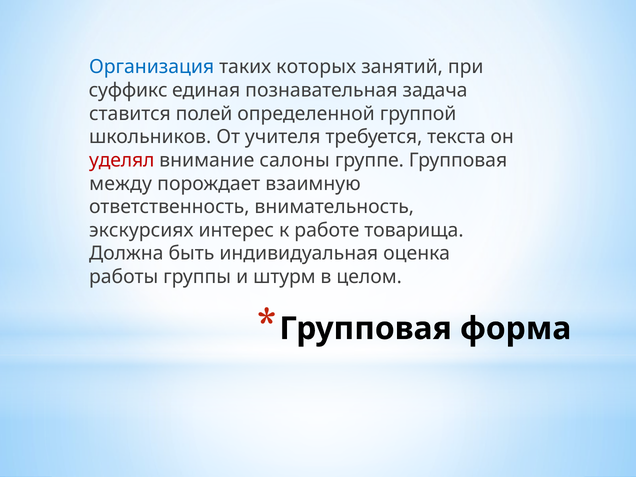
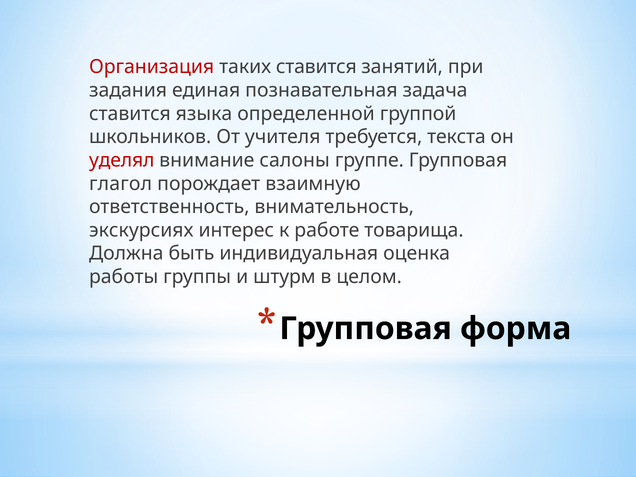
Организация colour: blue -> red
таких которых: которых -> ставится
суффикс: суффикс -> задания
полей: полей -> языка
между: между -> глагол
